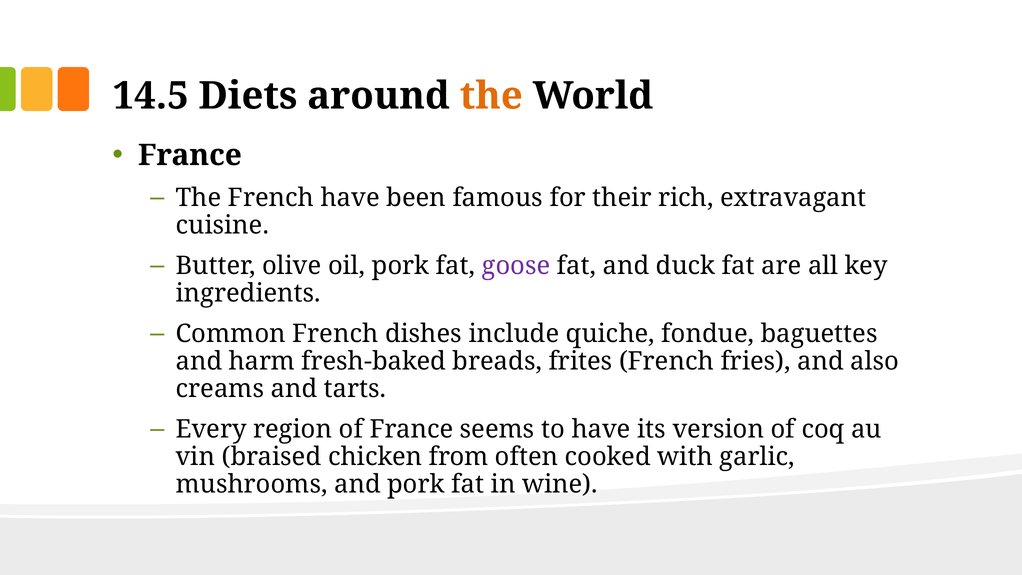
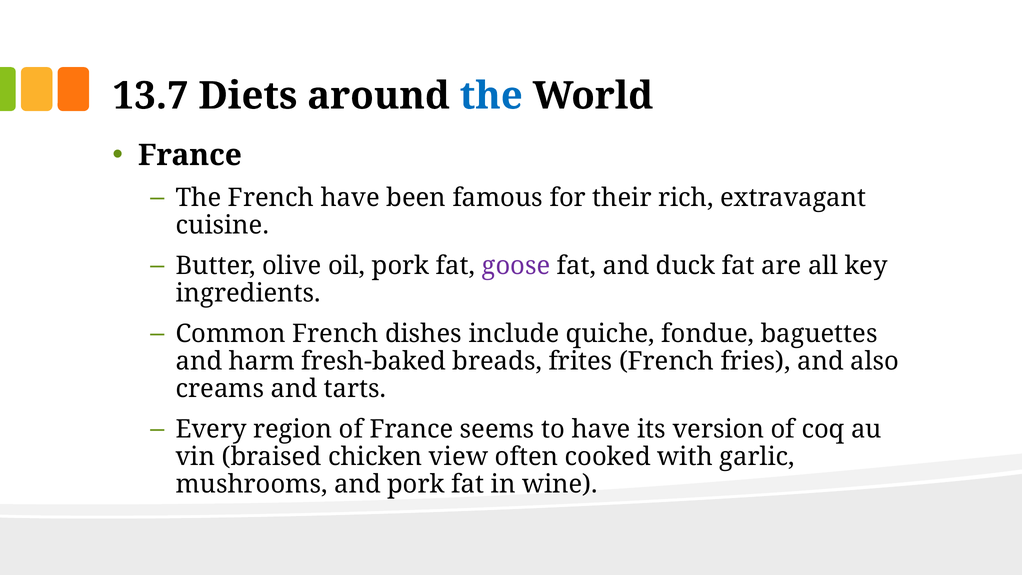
14.5: 14.5 -> 13.7
the at (491, 96) colour: orange -> blue
from: from -> view
